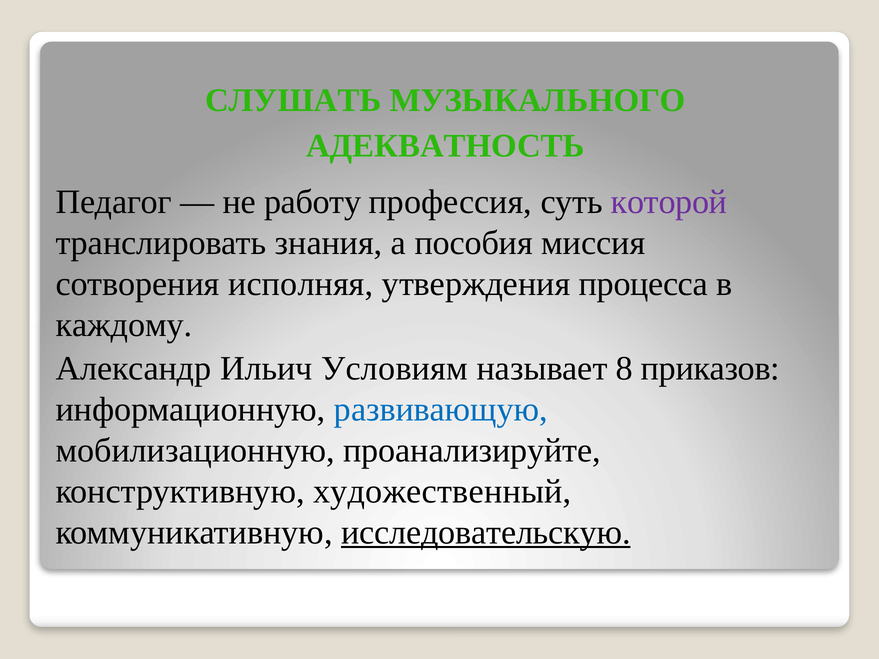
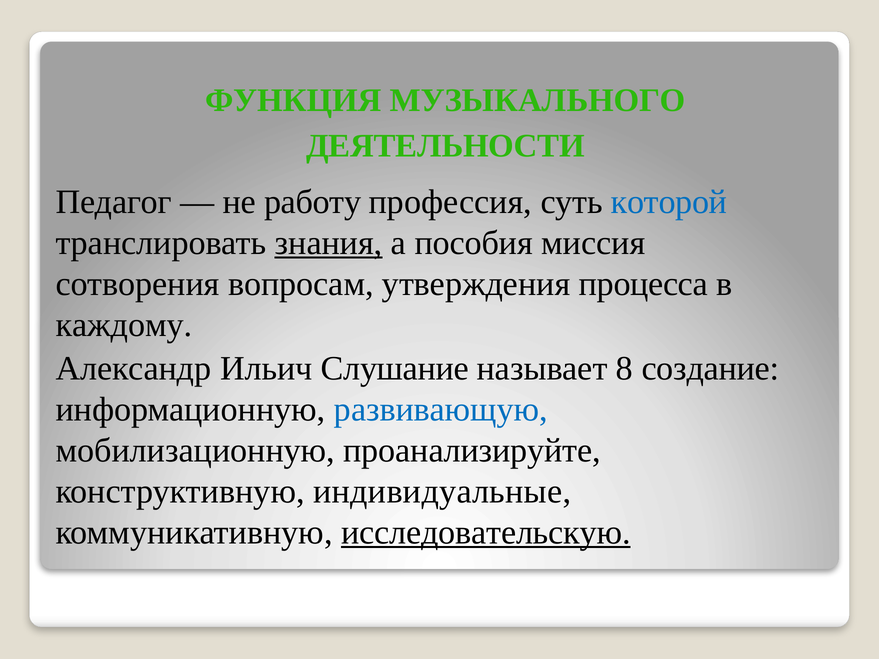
СЛУШАТЬ: СЛУШАТЬ -> ФУНКЦИЯ
АДЕКВАТНОСТЬ: АДЕКВАТНОСТЬ -> ДЕЯТЕЛЬНОСТИ
которой colour: purple -> blue
знания underline: none -> present
исполняя: исполняя -> вопросам
Условиям: Условиям -> Слушание
приказов: приказов -> создание
художественный: художественный -> индивидуальные
